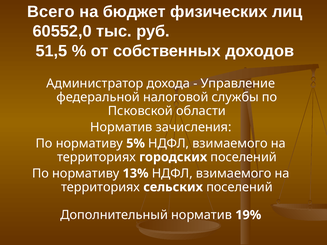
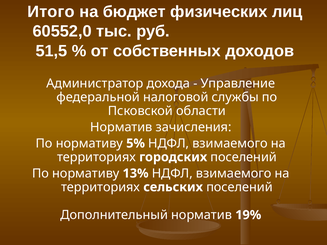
Всего: Всего -> Итого
